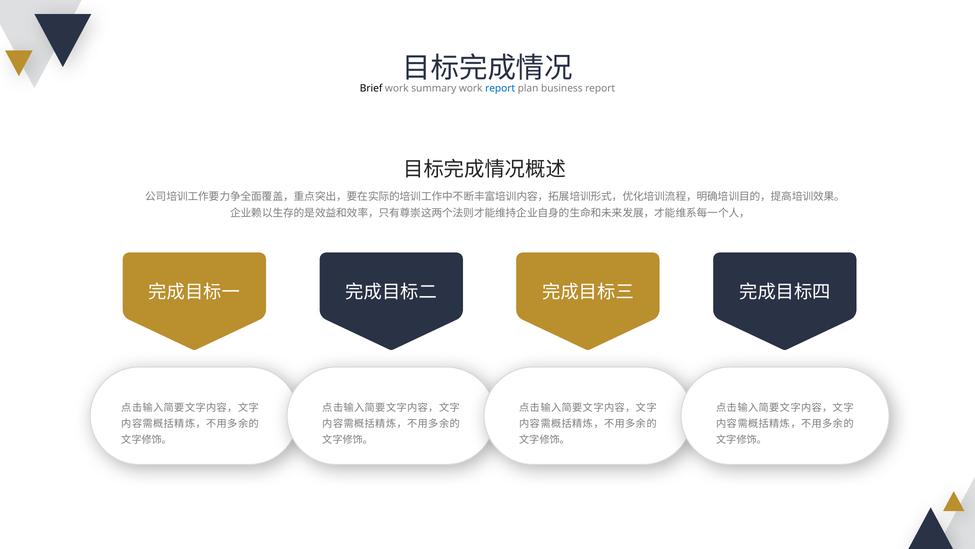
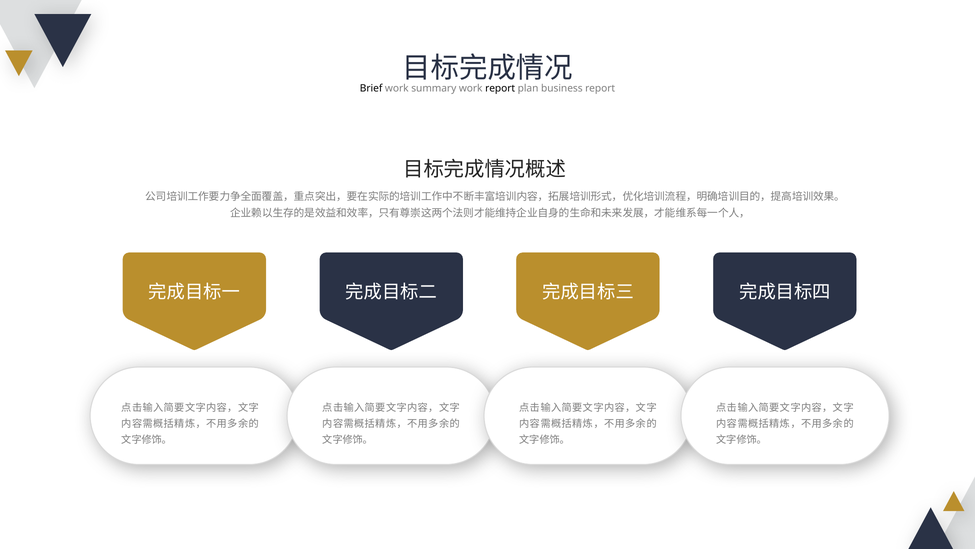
report at (500, 88) colour: blue -> black
